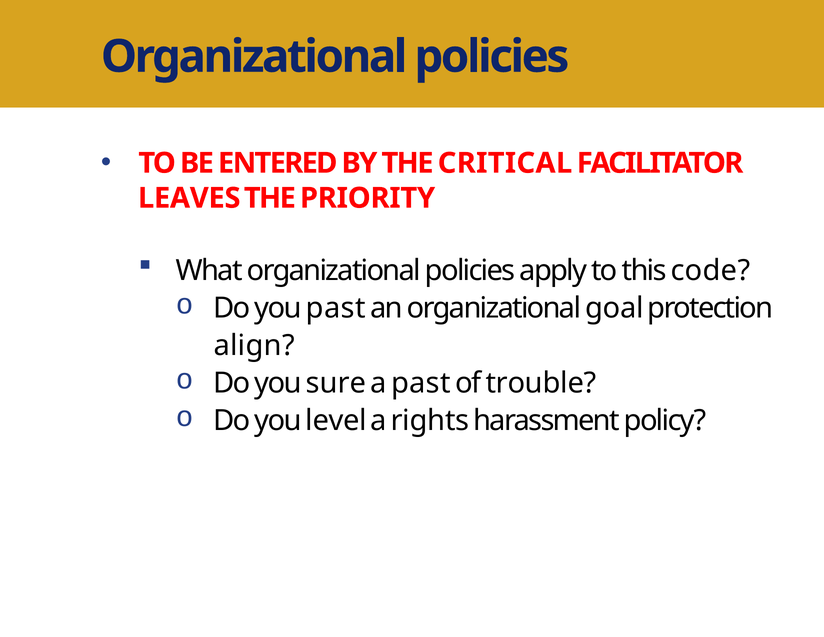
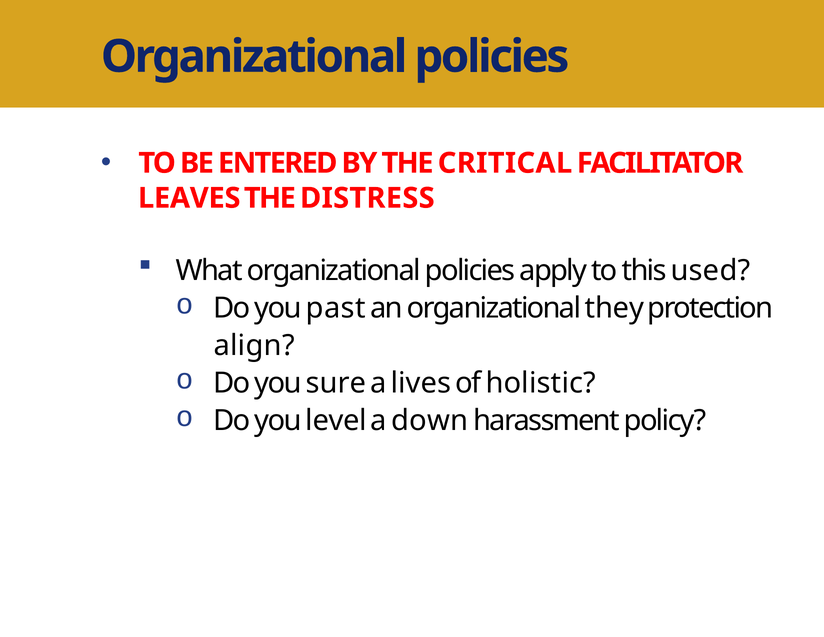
PRIORITY: PRIORITY -> DISTRESS
code: code -> used
goal: goal -> they
a past: past -> lives
trouble: trouble -> holistic
rights: rights -> down
